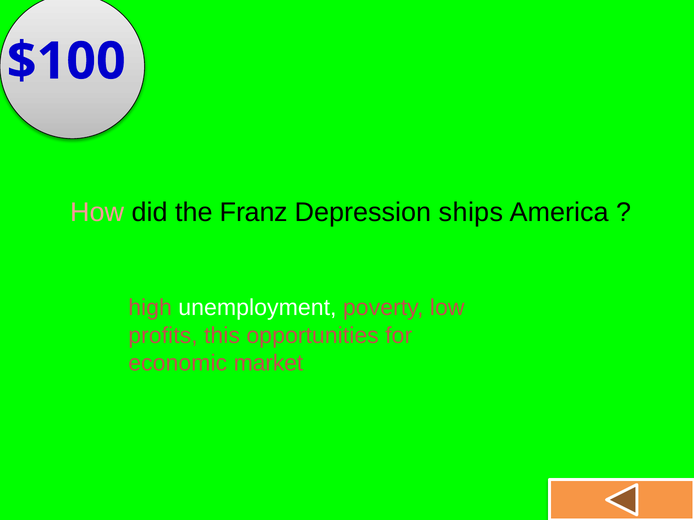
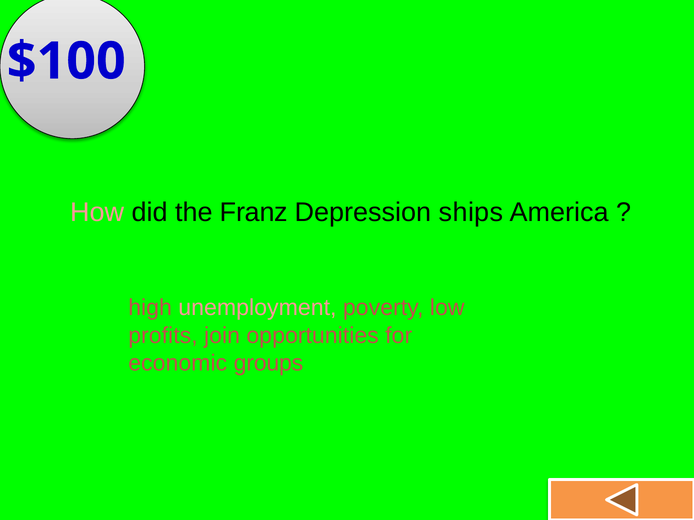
unemployment colour: white -> pink
this: this -> join
market: market -> groups
